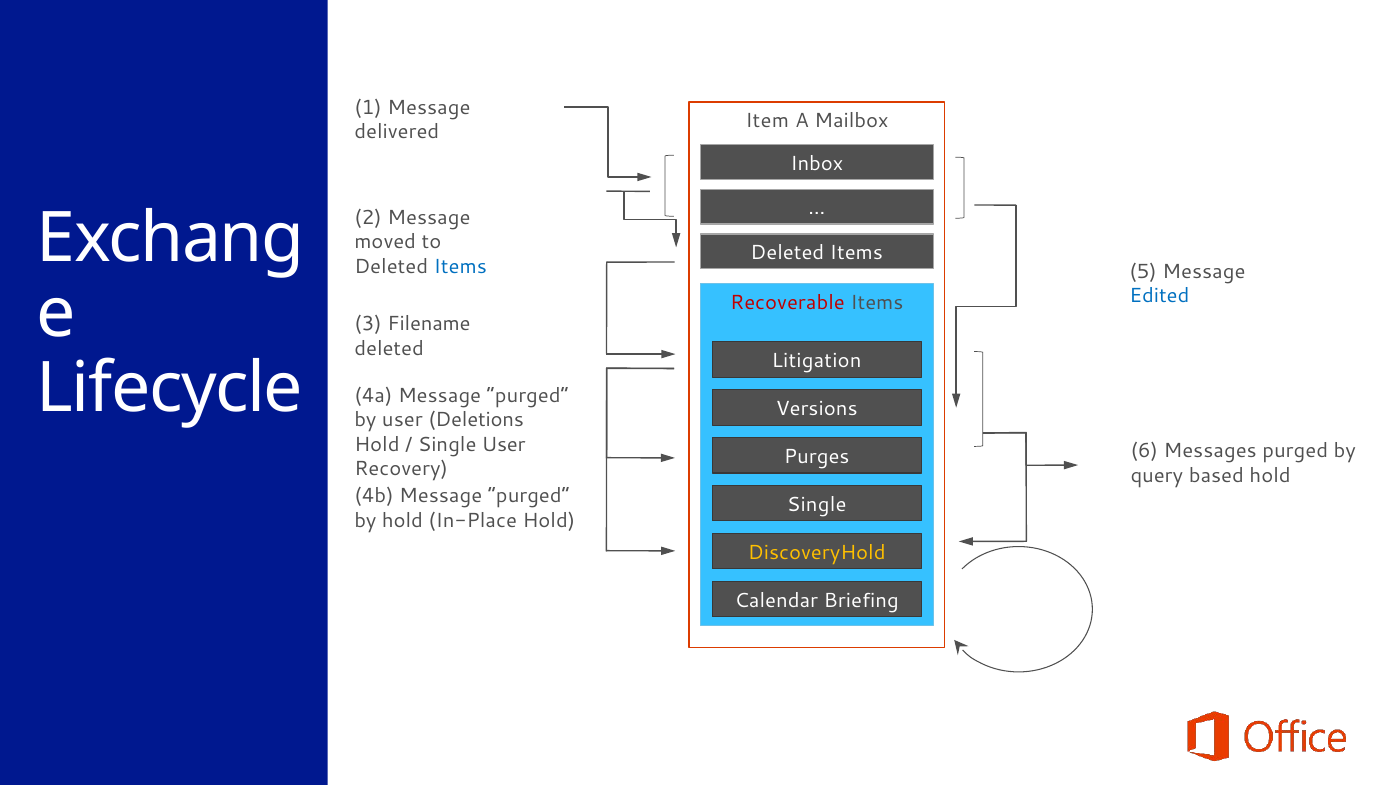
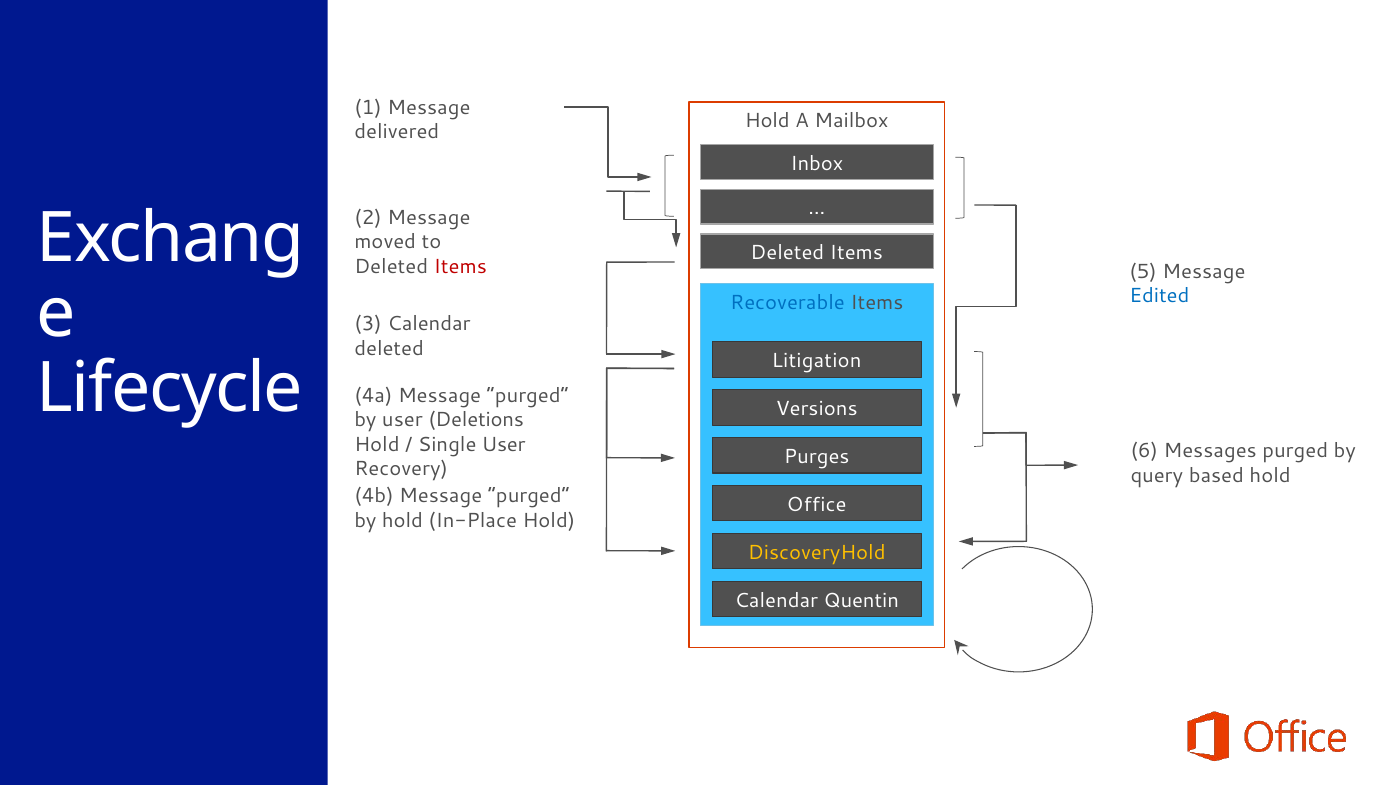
Item at (767, 121): Item -> Hold
Items at (460, 267) colour: blue -> red
Recoverable colour: red -> blue
3 Filename: Filename -> Calendar
Single at (817, 505): Single -> Office
Briefing: Briefing -> Quentin
